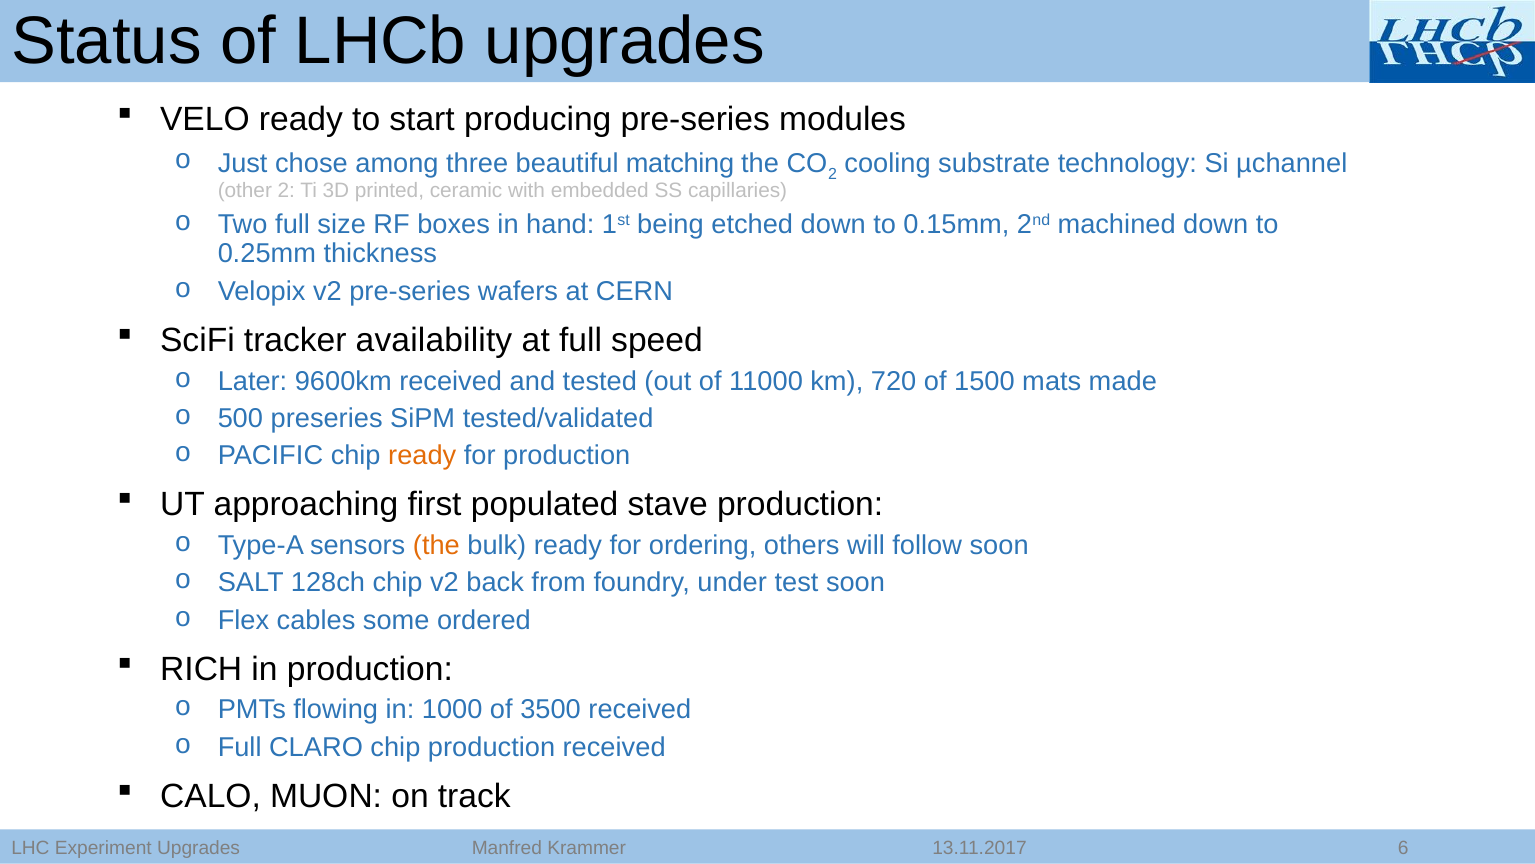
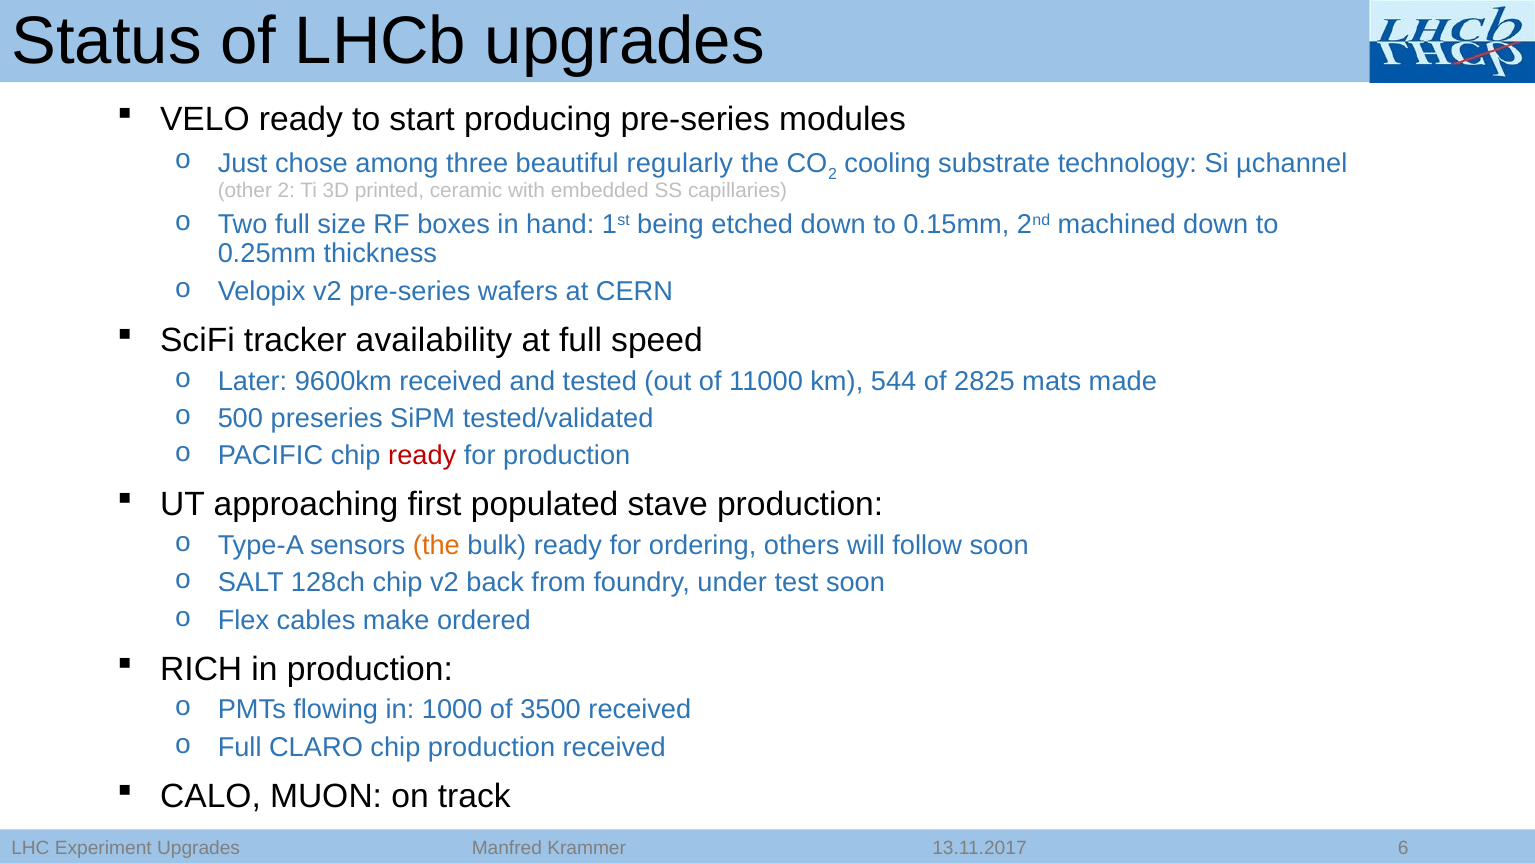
matching: matching -> regularly
720: 720 -> 544
1500: 1500 -> 2825
ready at (422, 455) colour: orange -> red
some: some -> make
